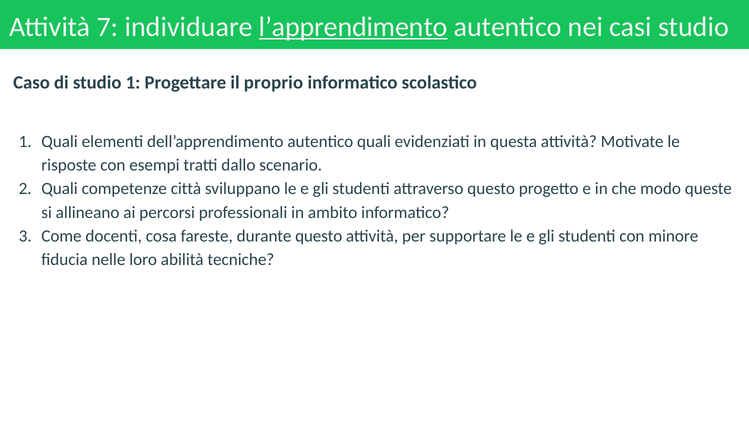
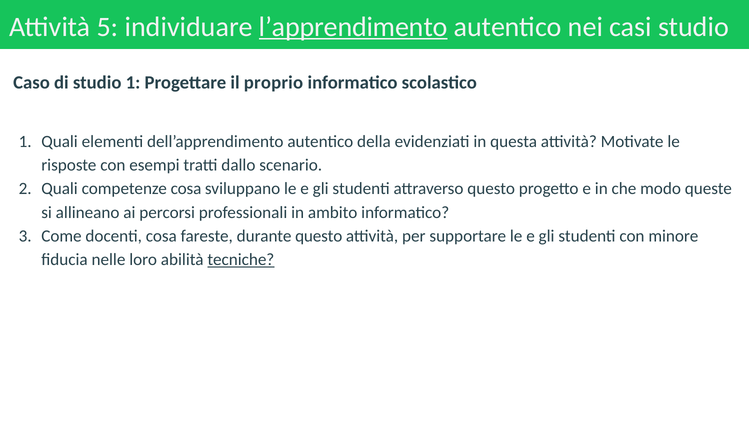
7: 7 -> 5
autentico quali: quali -> della
competenze città: città -> cosa
tecniche underline: none -> present
